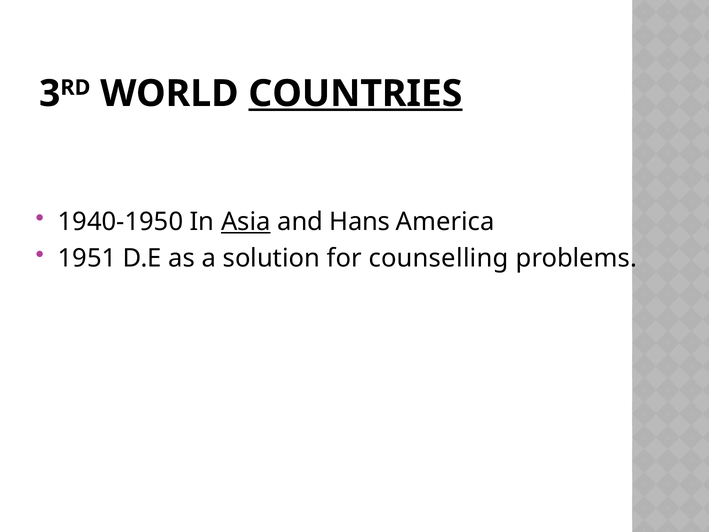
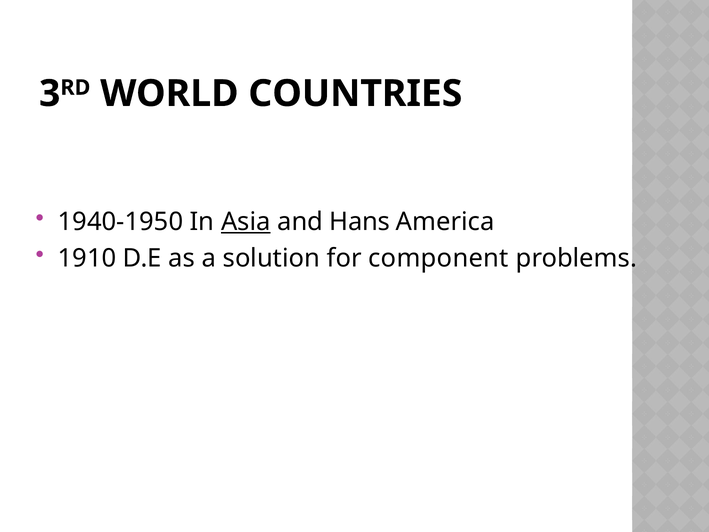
COUNTRIES underline: present -> none
1951: 1951 -> 1910
counselling: counselling -> component
